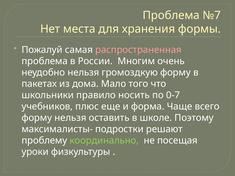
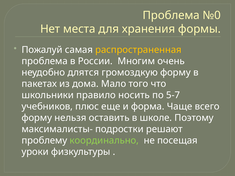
№7: №7 -> №0
распространенная colour: pink -> yellow
неудобно нельзя: нельзя -> длятся
0-7: 0-7 -> 5-7
